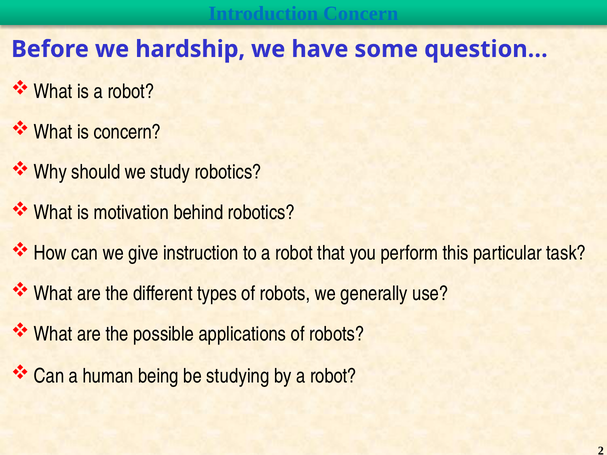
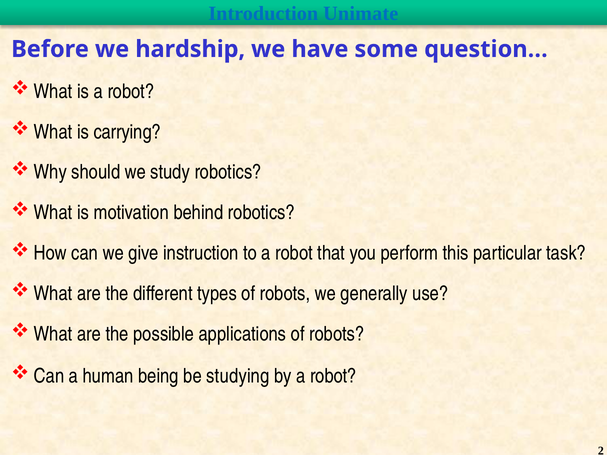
Introduction Concern: Concern -> Unimate
is concern: concern -> carrying
